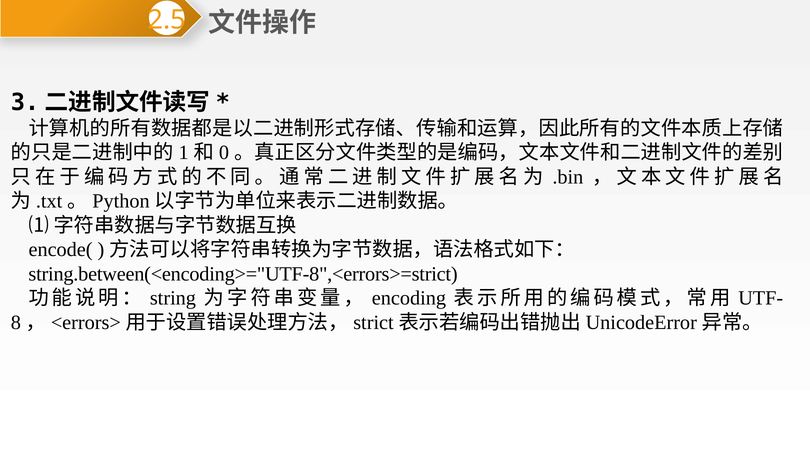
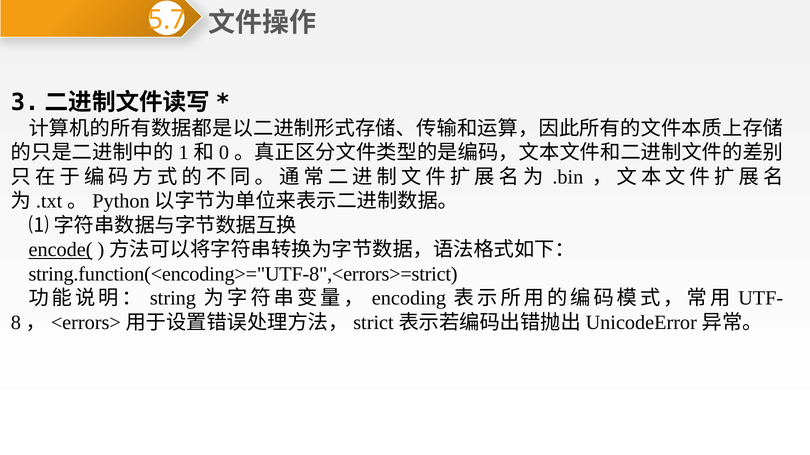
2.5: 2.5 -> 5.7
encode( underline: none -> present
string.between(<encoding>="UTF-8",<errors>=strict: string.between(<encoding>="UTF-8",<errors>=strict -> string.function(<encoding>="UTF-8",<errors>=strict
